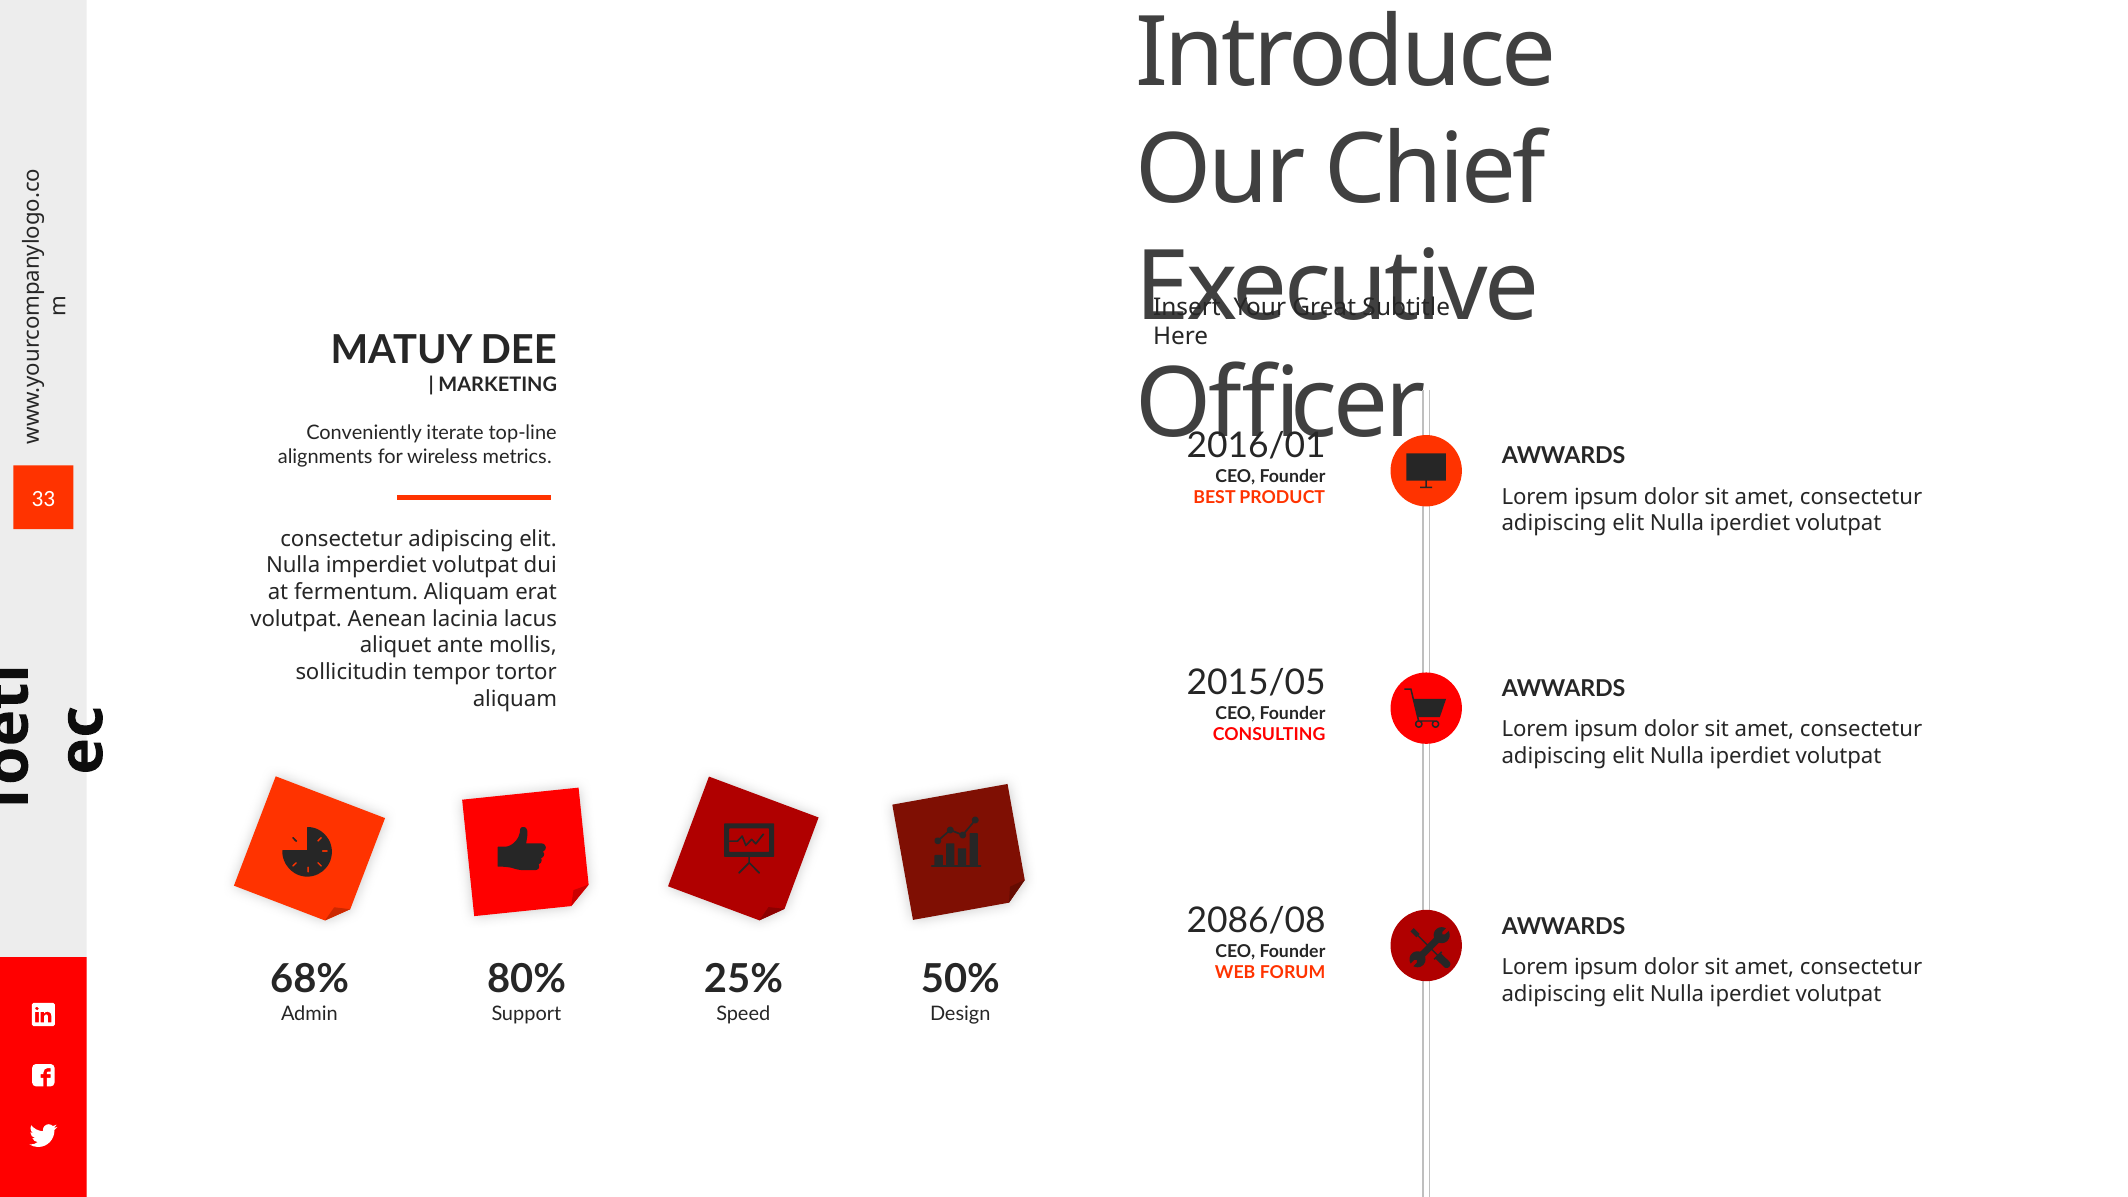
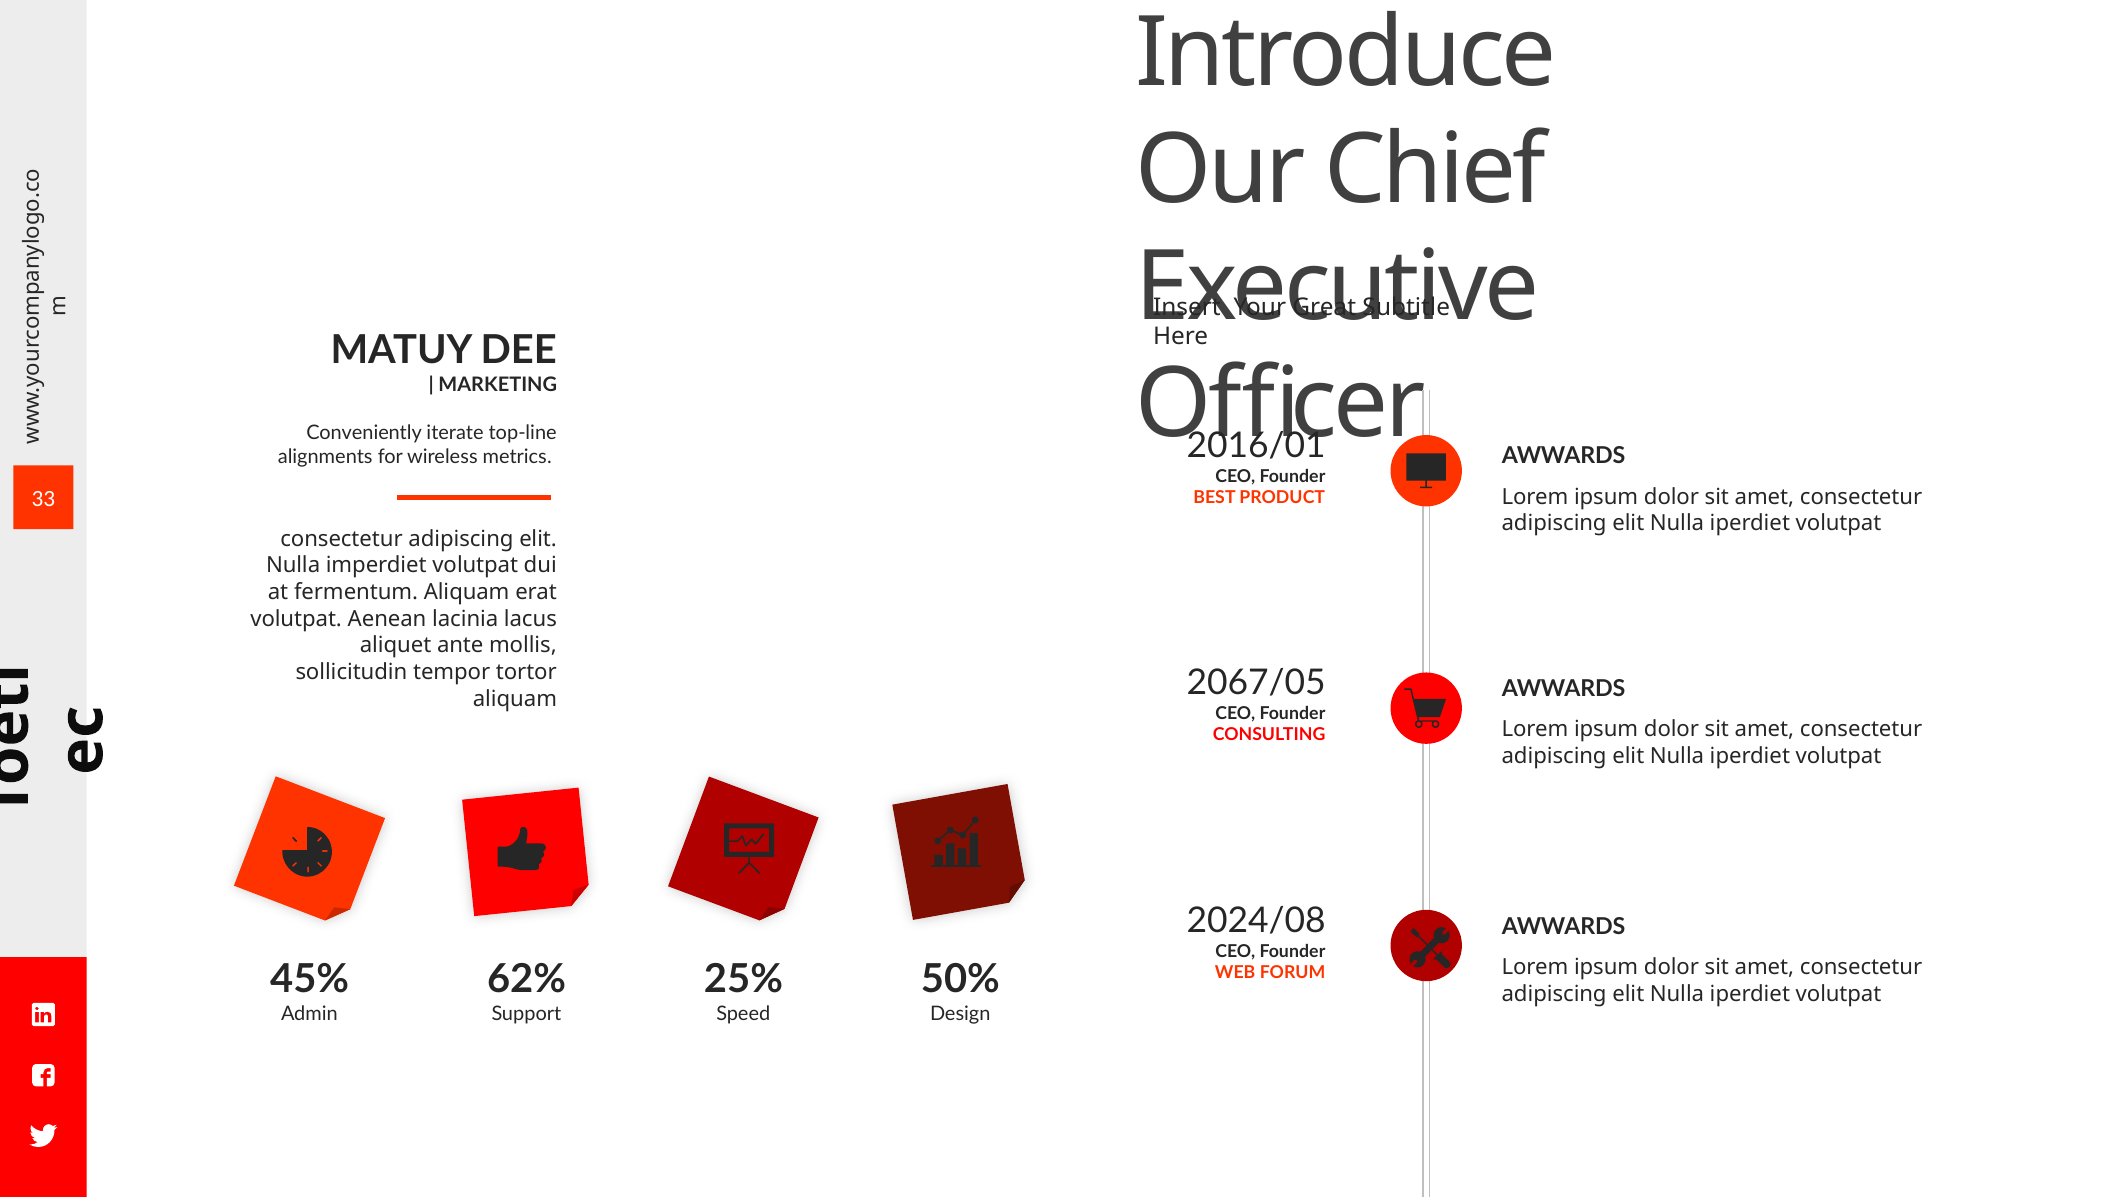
2015/05: 2015/05 -> 2067/05
2086/08: 2086/08 -> 2024/08
68%: 68% -> 45%
80%: 80% -> 62%
